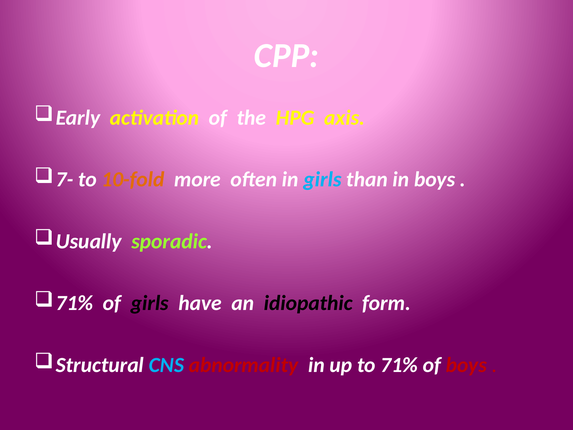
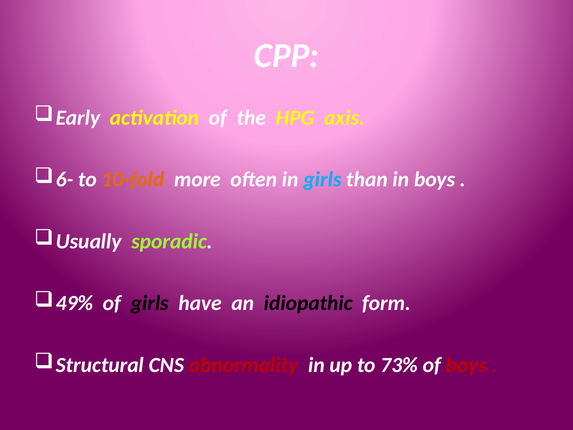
7-: 7- -> 6-
71% at (75, 303): 71% -> 49%
CNS colour: light blue -> white
to 71%: 71% -> 73%
